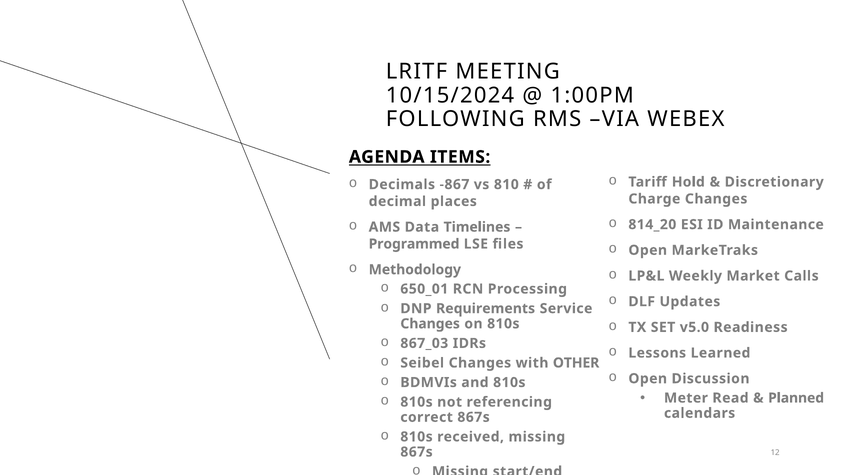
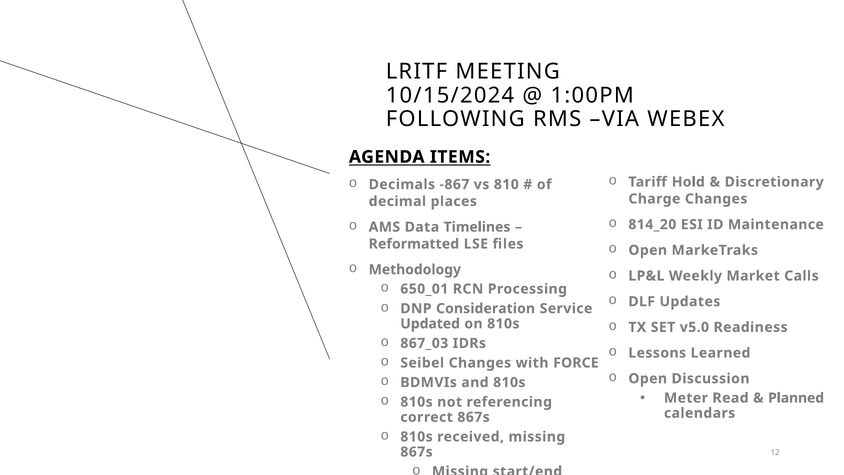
Programmed: Programmed -> Reformatted
Requirements: Requirements -> Consideration
Changes at (430, 324): Changes -> Updated
OTHER: OTHER -> FORCE
